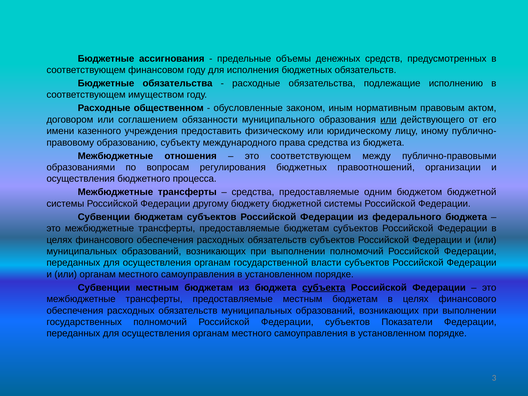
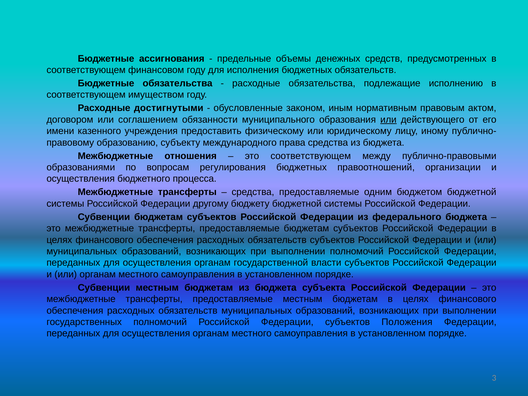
общественном: общественном -> достигнутыми
субъекта underline: present -> none
Показатели: Показатели -> Положения
